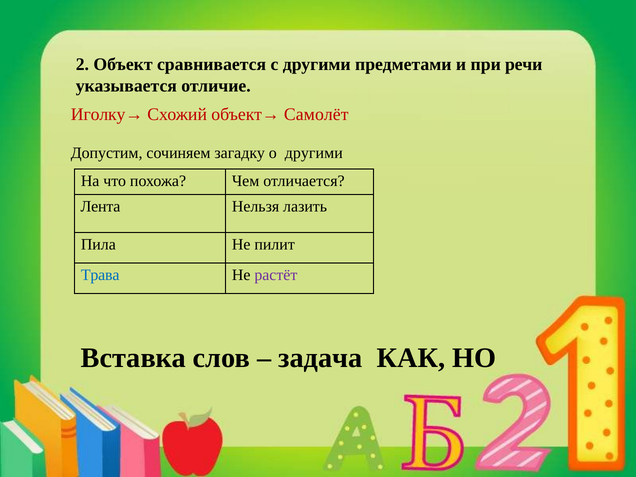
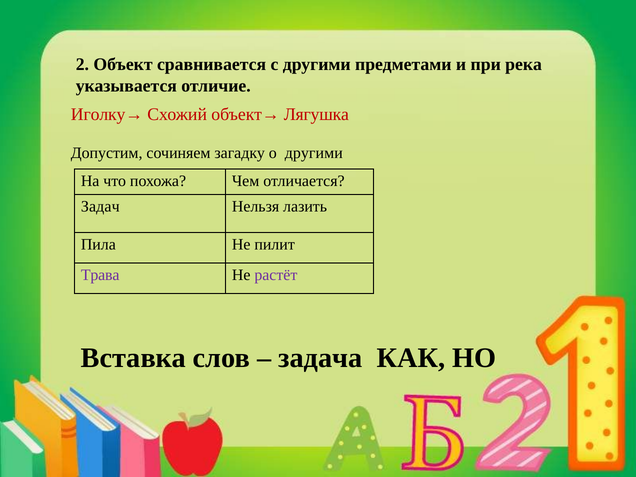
речи: речи -> река
Самолёт: Самолёт -> Лягушка
Лента: Лента -> Задач
Трава colour: blue -> purple
